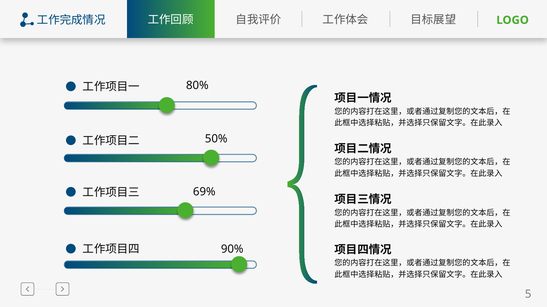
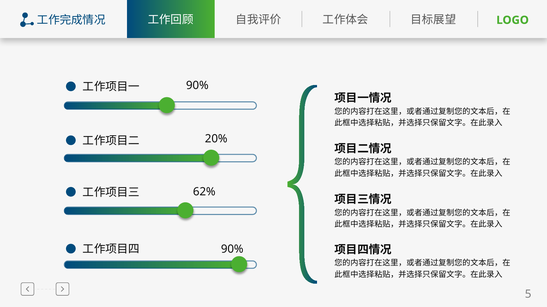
80% at (197, 86): 80% -> 90%
50%: 50% -> 20%
69%: 69% -> 62%
